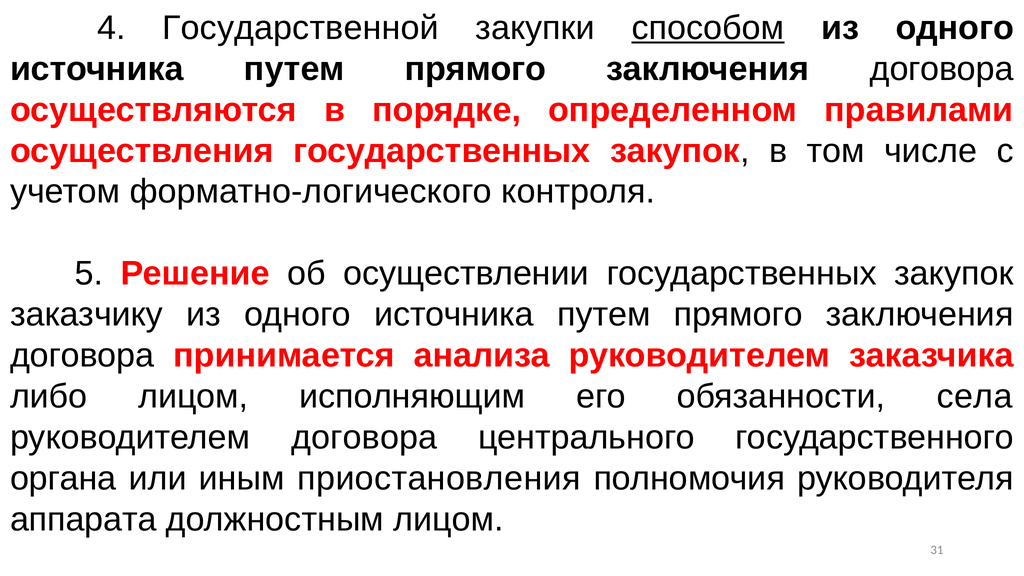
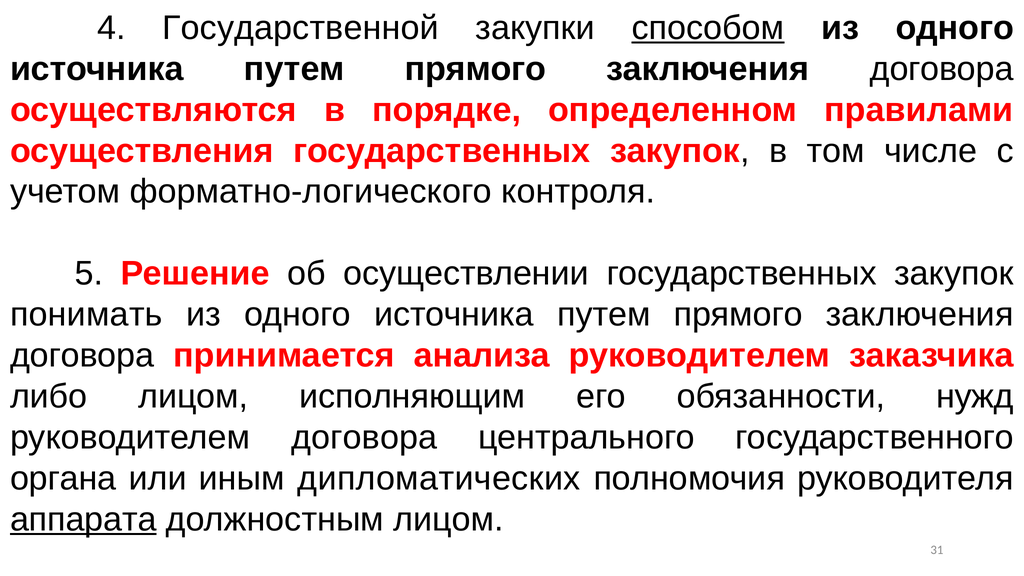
заказчику: заказчику -> понимать
села: села -> нужд
приостановления: приостановления -> дипломатических
аппарата underline: none -> present
